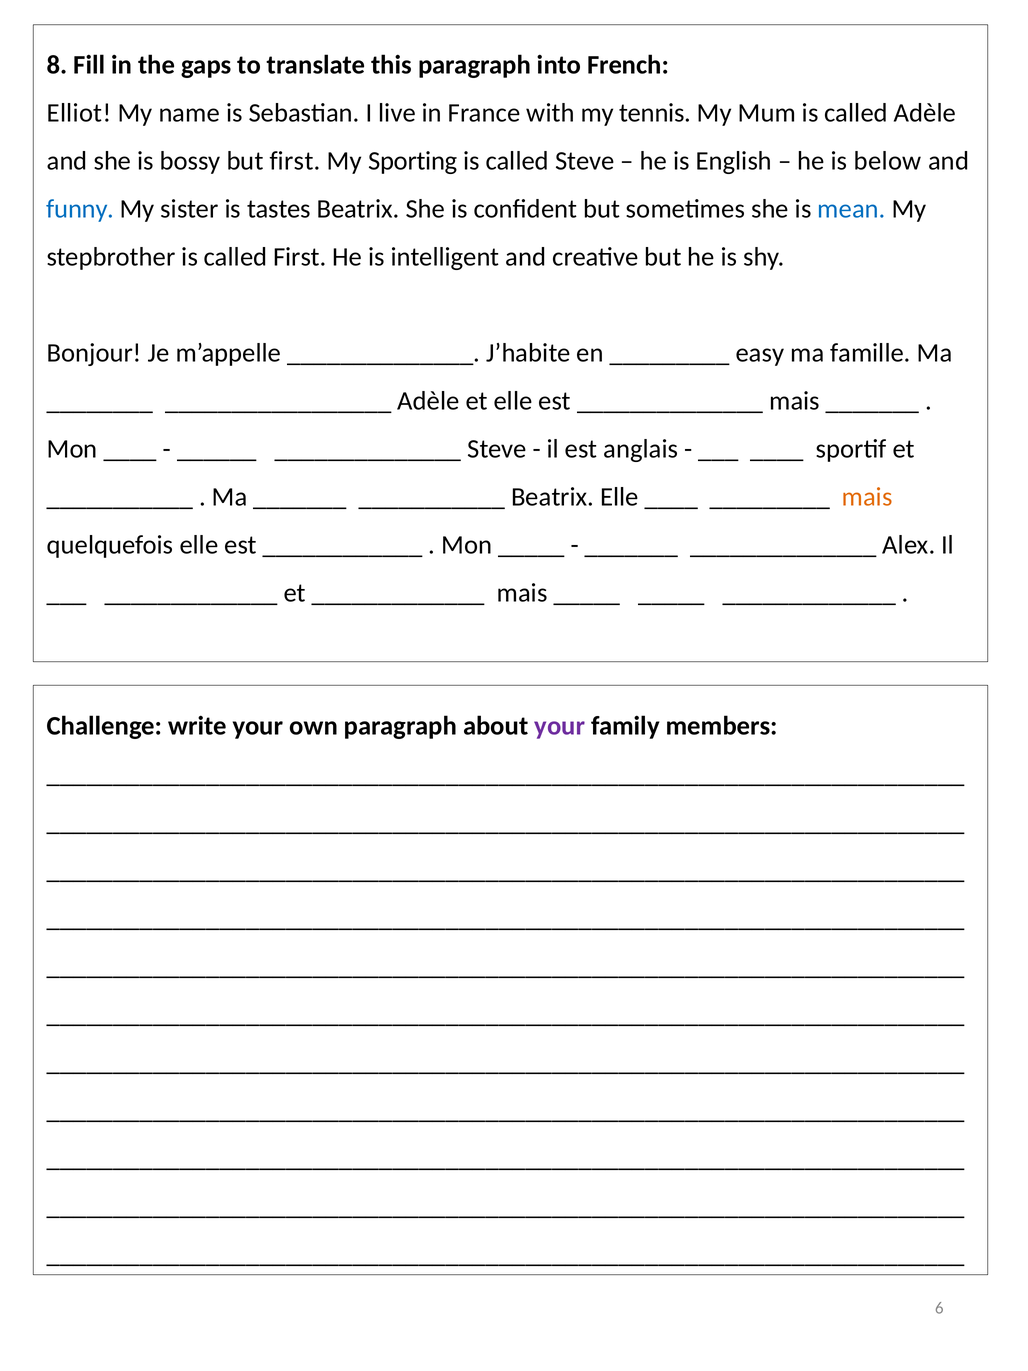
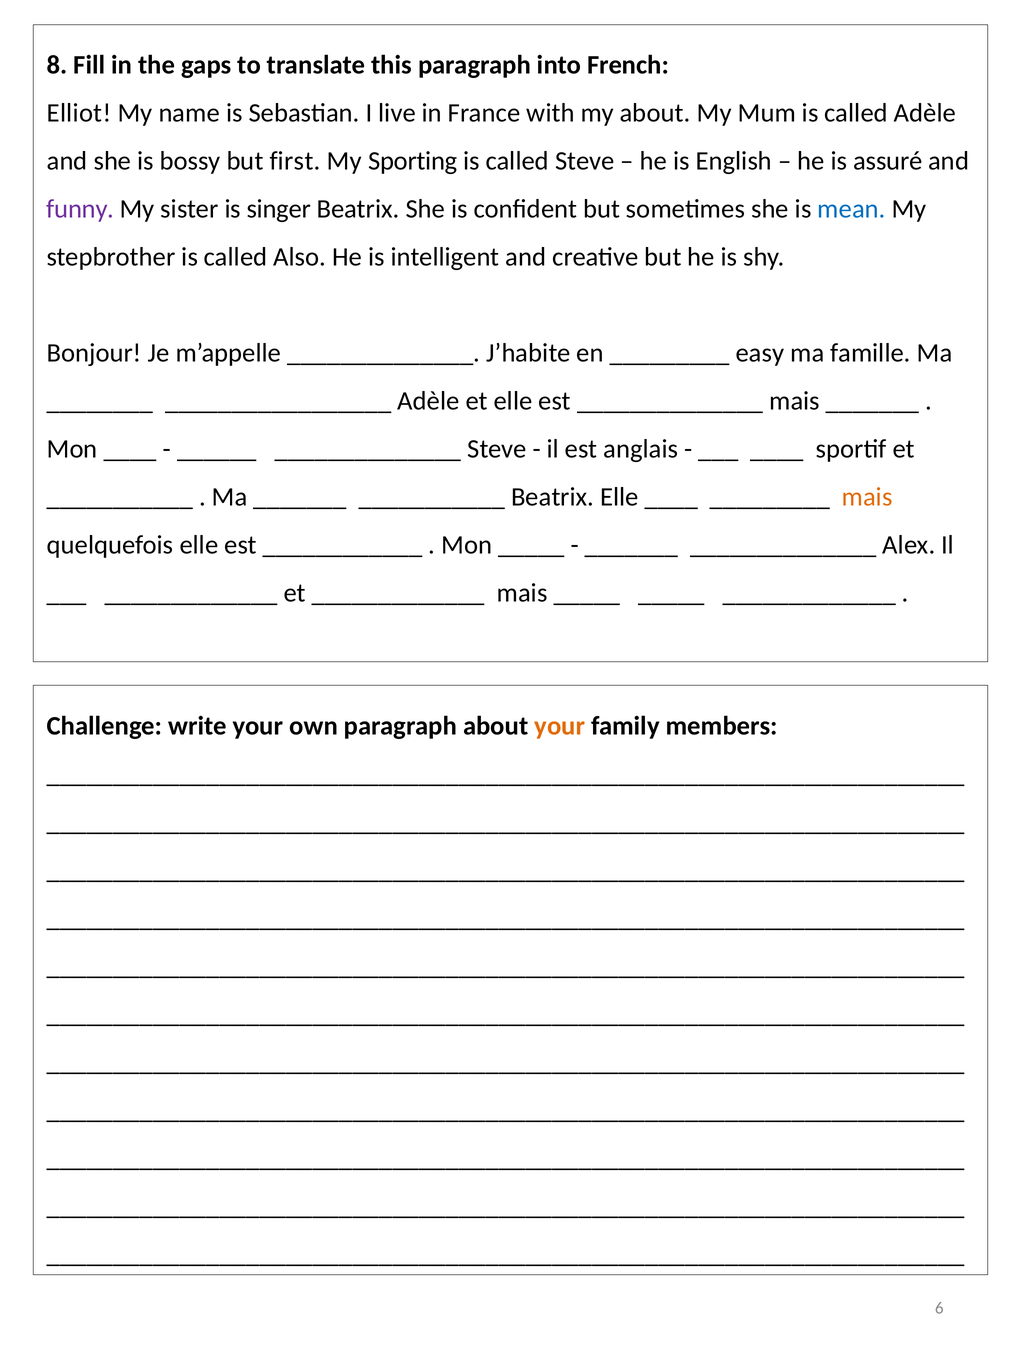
my tennis: tennis -> about
below: below -> assuré
funny colour: blue -> purple
tastes: tastes -> singer
called First: First -> Also
your at (560, 726) colour: purple -> orange
